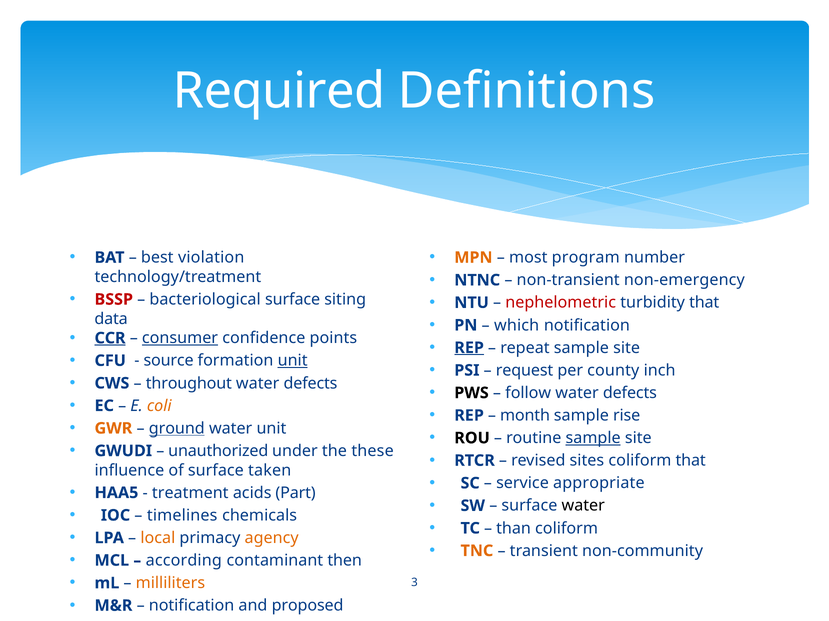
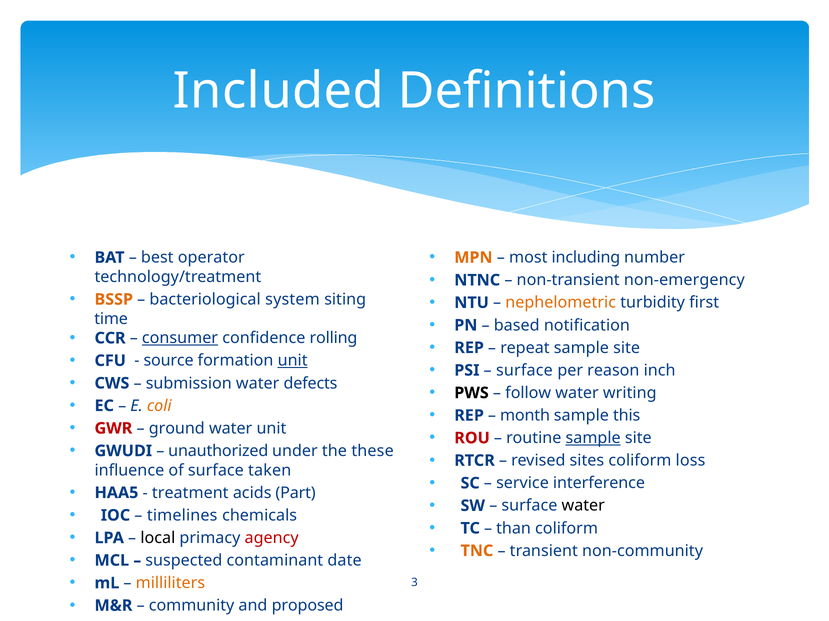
Required: Required -> Included
violation: violation -> operator
program: program -> including
BSSP colour: red -> orange
bacteriological surface: surface -> system
nephelometric colour: red -> orange
turbidity that: that -> first
data: data -> time
which: which -> based
CCR underline: present -> none
points: points -> rolling
REP at (469, 348) underline: present -> none
request at (525, 371): request -> surface
county: county -> reason
throughout: throughout -> submission
defects at (630, 393): defects -> writing
rise: rise -> this
GWR colour: orange -> red
ground underline: present -> none
ROU colour: black -> red
coliform that: that -> loss
appropriate: appropriate -> interference
local colour: orange -> black
agency colour: orange -> red
according: according -> suspected
then: then -> date
notification at (192, 606): notification -> community
